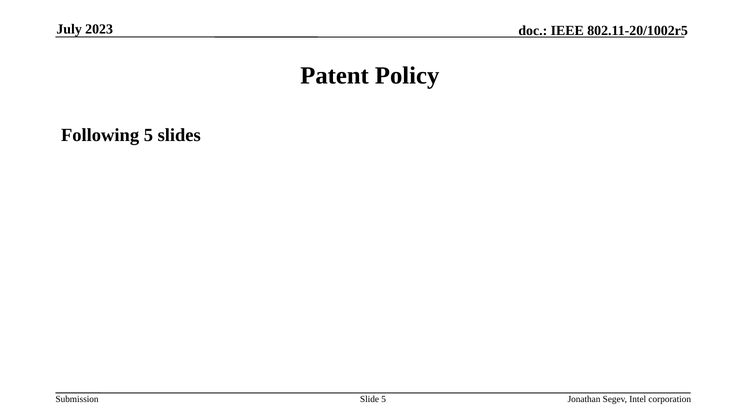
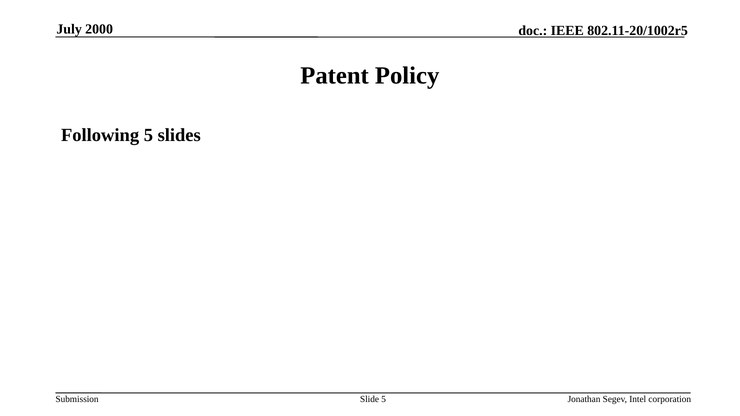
2023: 2023 -> 2000
